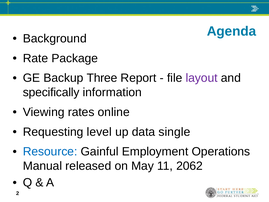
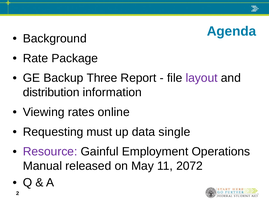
specifically: specifically -> distribution
level: level -> must
Resource colour: blue -> purple
2062: 2062 -> 2072
